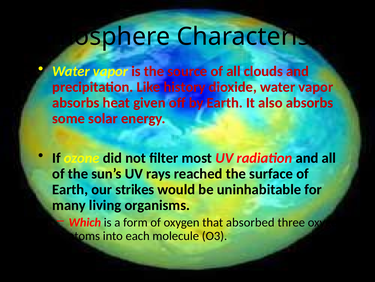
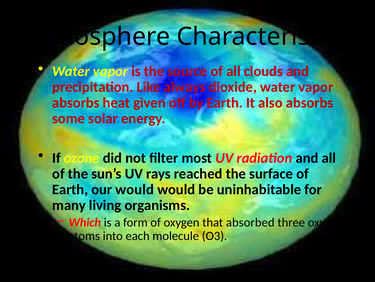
history: history -> always
our strikes: strikes -> would
